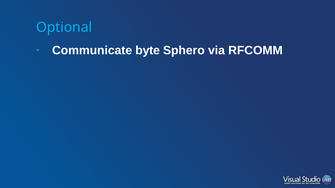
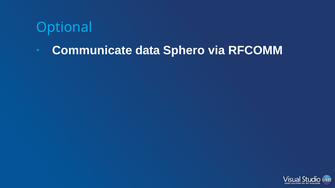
byte: byte -> data
